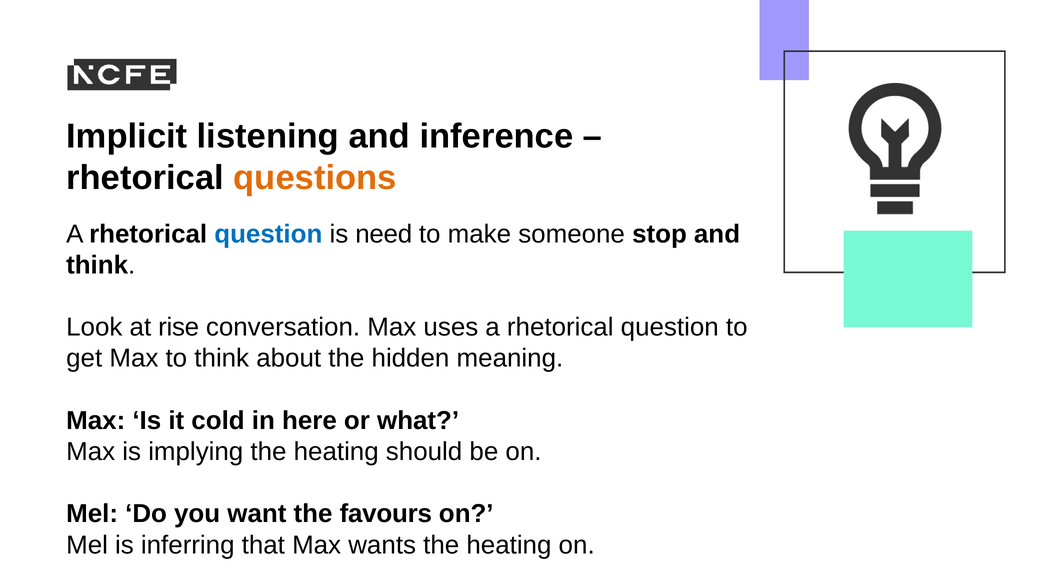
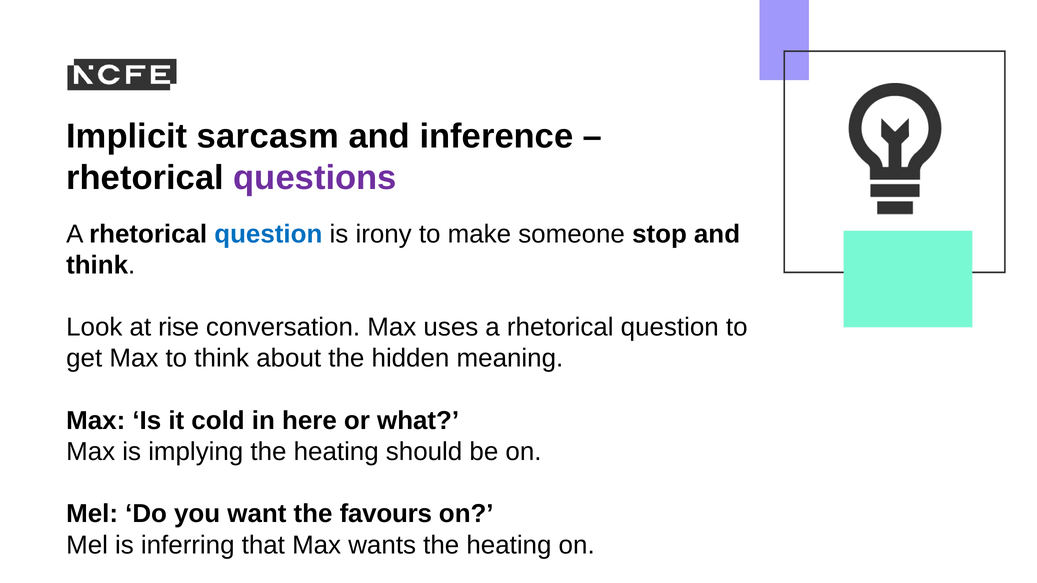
listening: listening -> sarcasm
questions colour: orange -> purple
need: need -> irony
